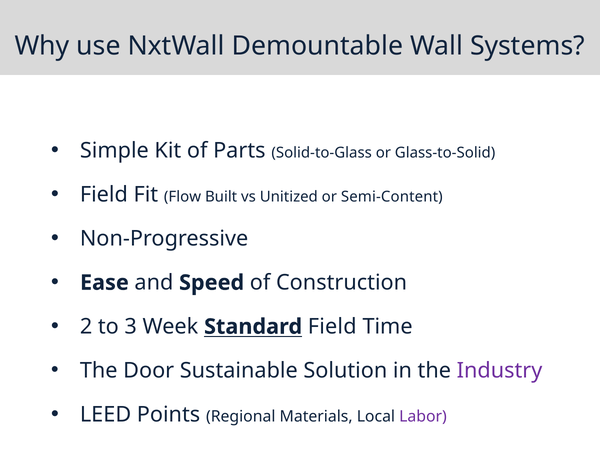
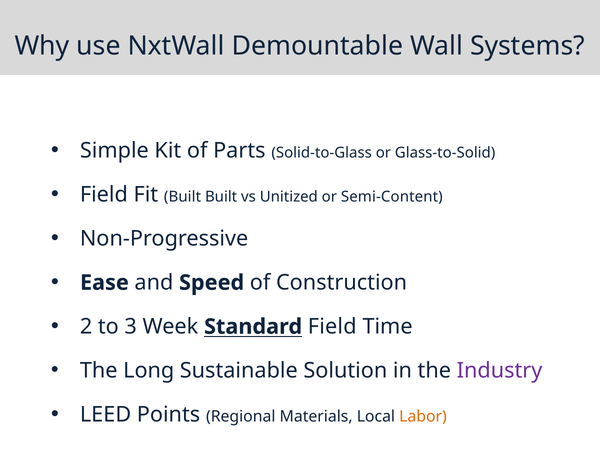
Fit Flow: Flow -> Built
Door: Door -> Long
Labor colour: purple -> orange
